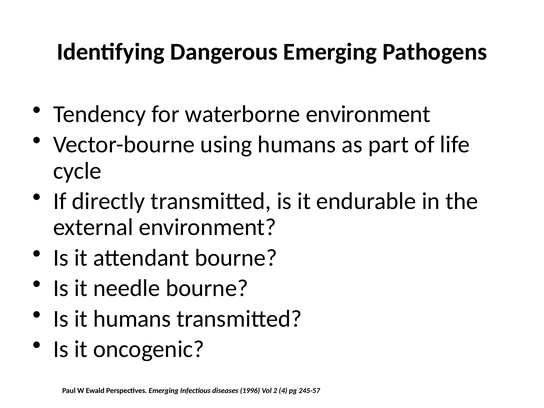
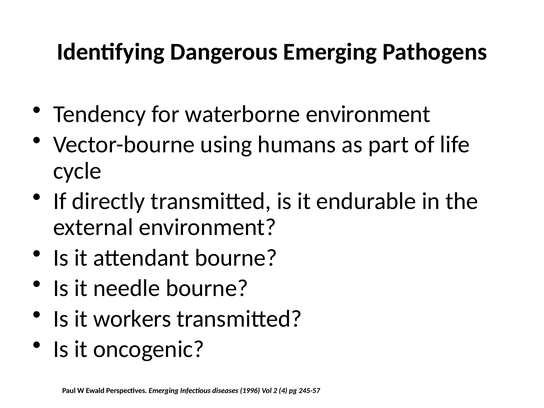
it humans: humans -> workers
